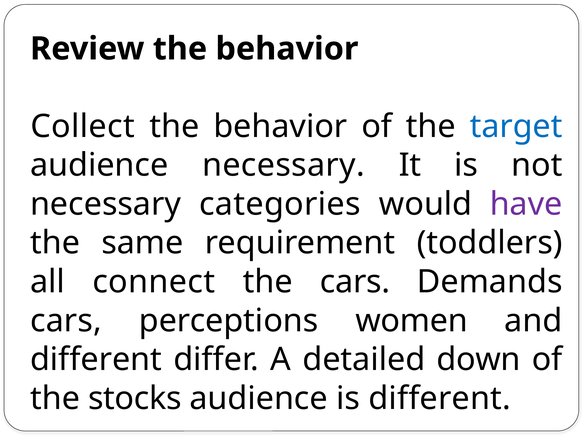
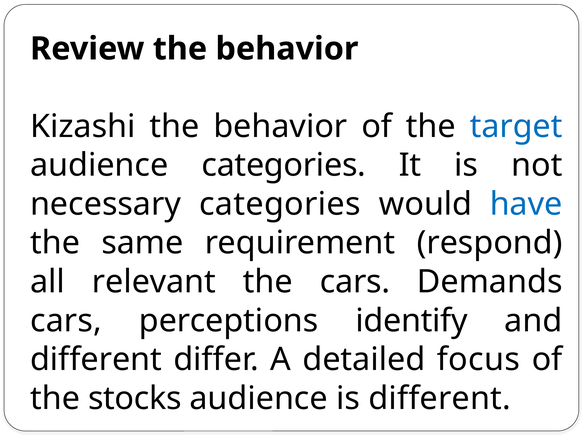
Collect: Collect -> Kizashi
audience necessary: necessary -> categories
have colour: purple -> blue
toddlers: toddlers -> respond
connect: connect -> relevant
women: women -> identify
down: down -> focus
